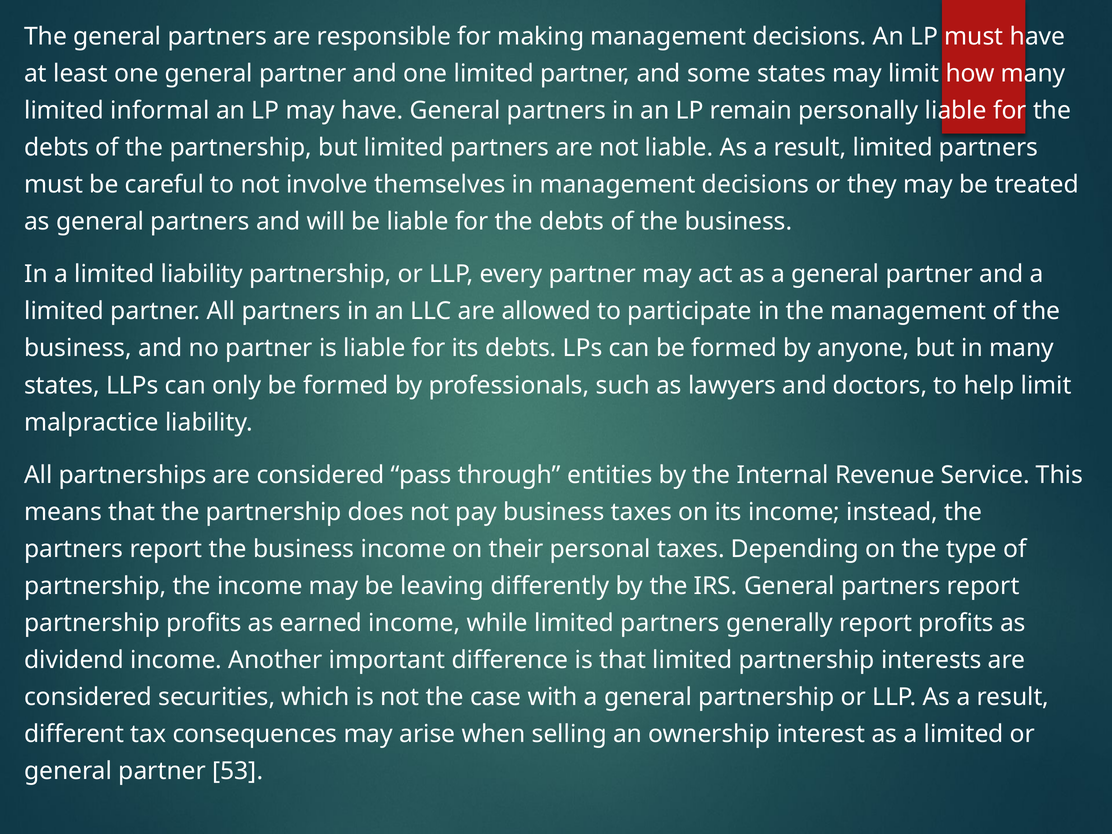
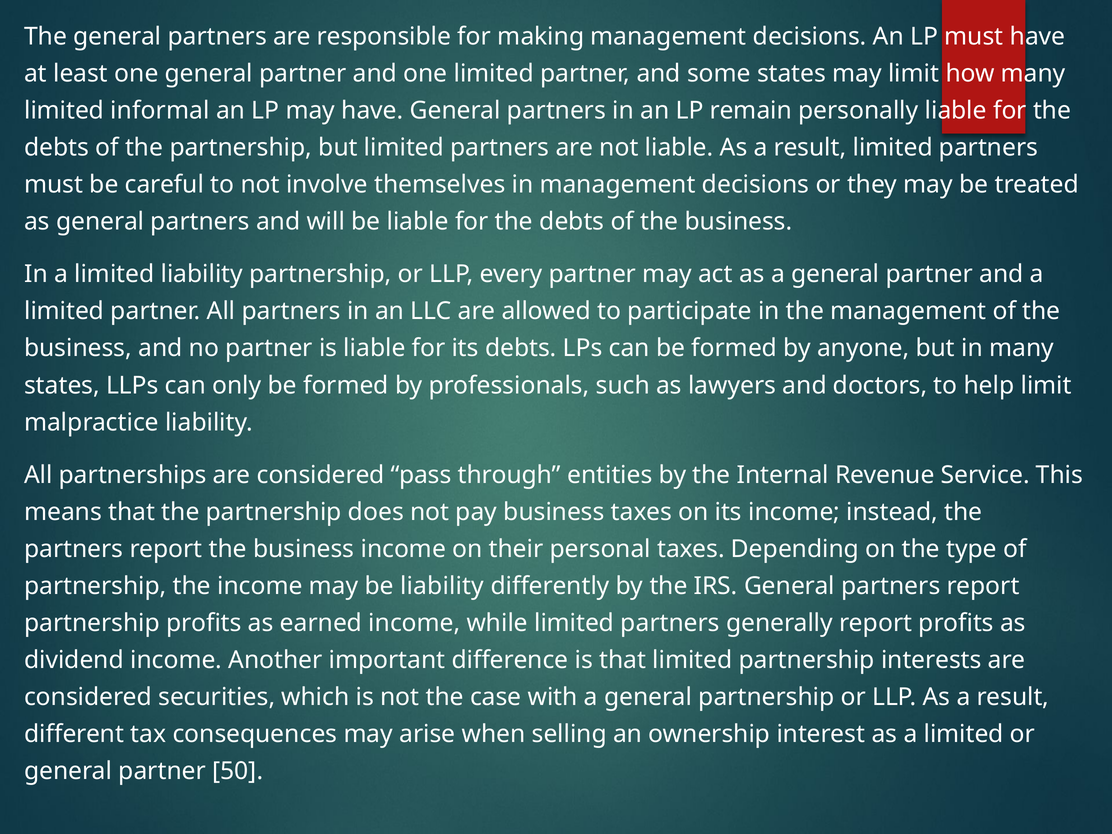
be leaving: leaving -> liability
53: 53 -> 50
